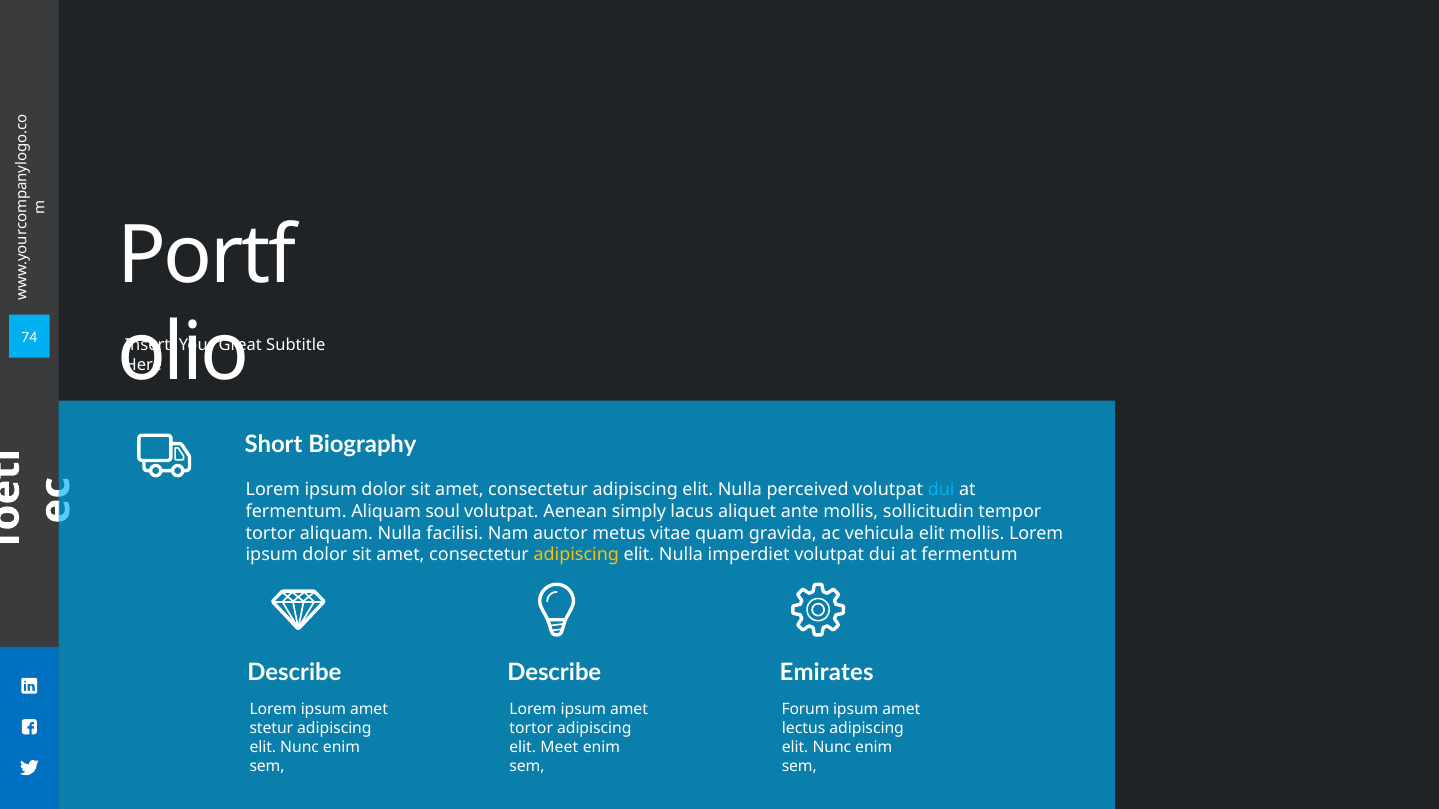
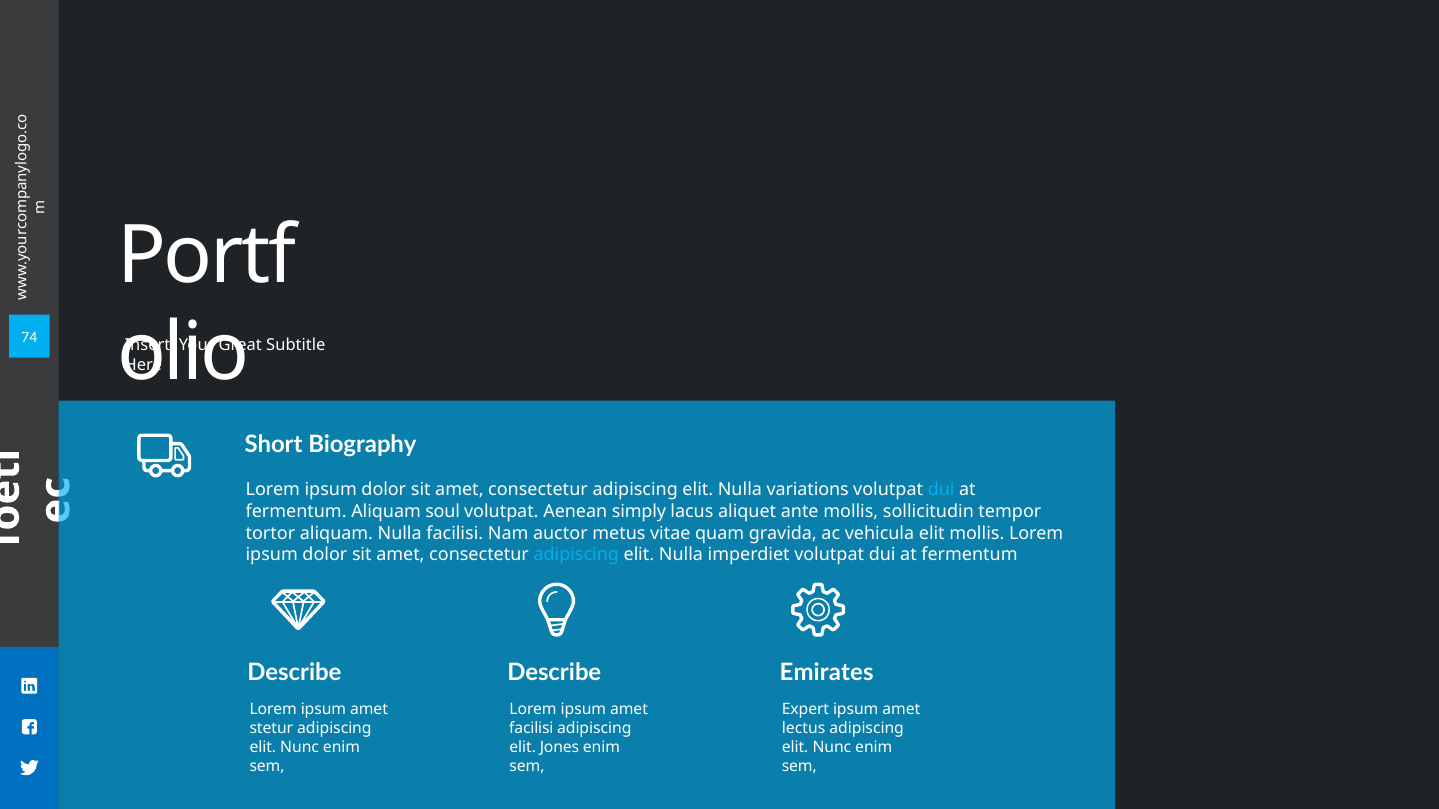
perceived: perceived -> variations
adipiscing at (576, 555) colour: yellow -> light blue
Forum: Forum -> Expert
tortor at (531, 729): tortor -> facilisi
Meet: Meet -> Jones
